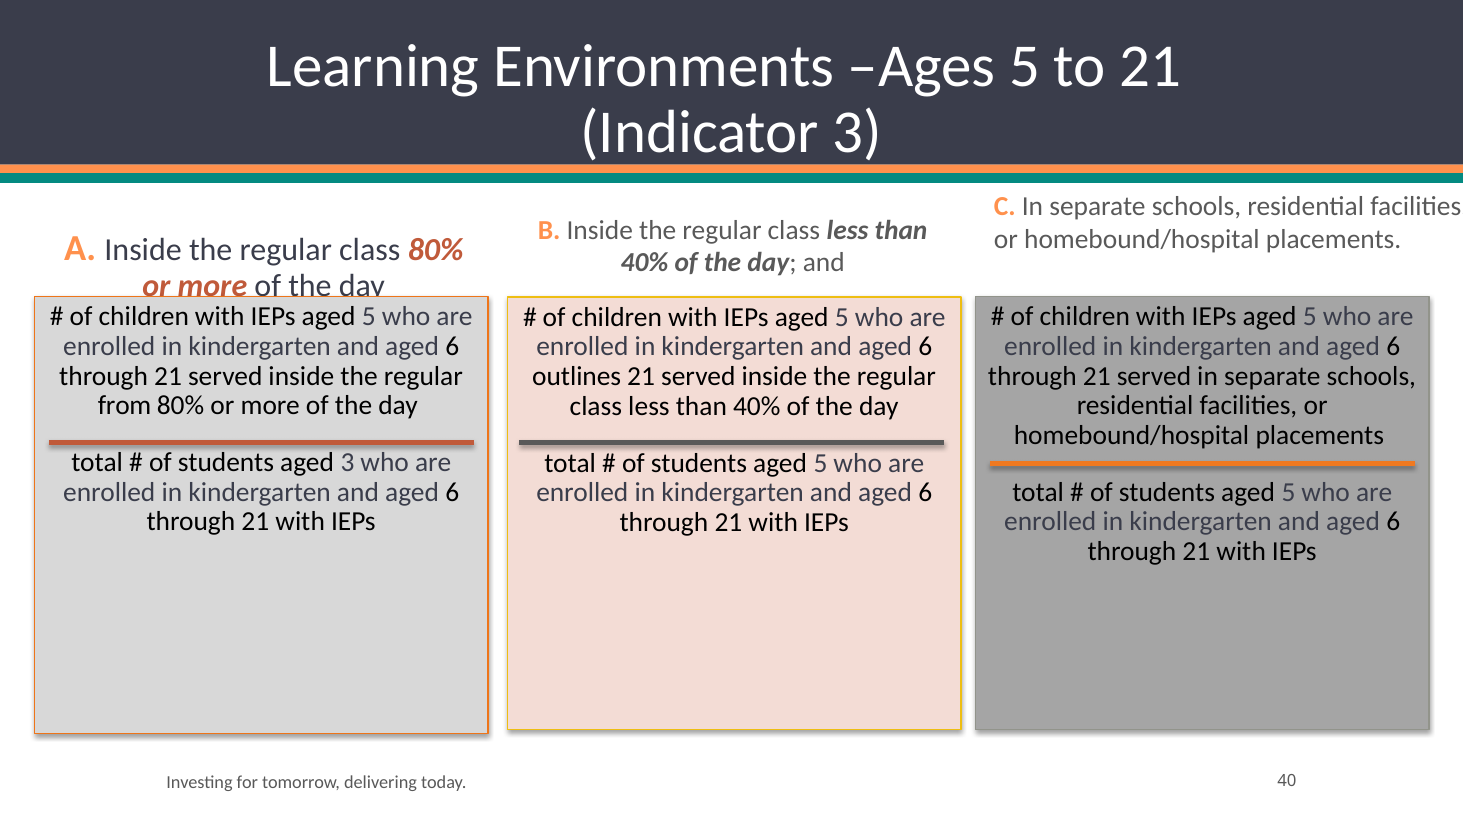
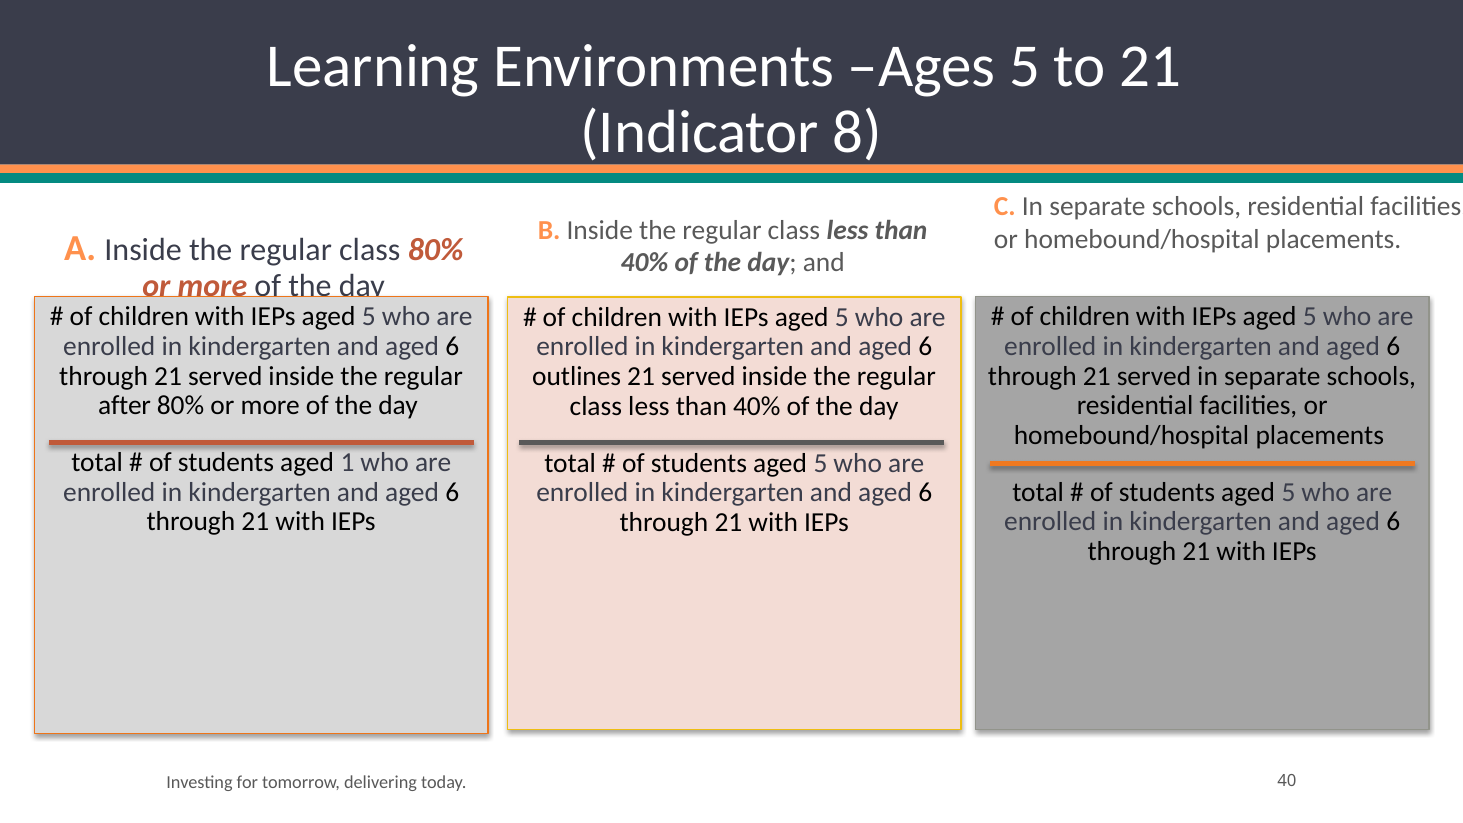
Indicator 3: 3 -> 8
from: from -> after
aged 3: 3 -> 1
